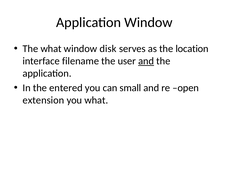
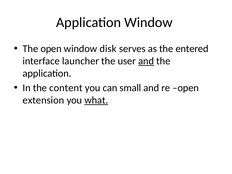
The what: what -> open
location: location -> entered
filename: filename -> launcher
entered: entered -> content
what at (96, 100) underline: none -> present
